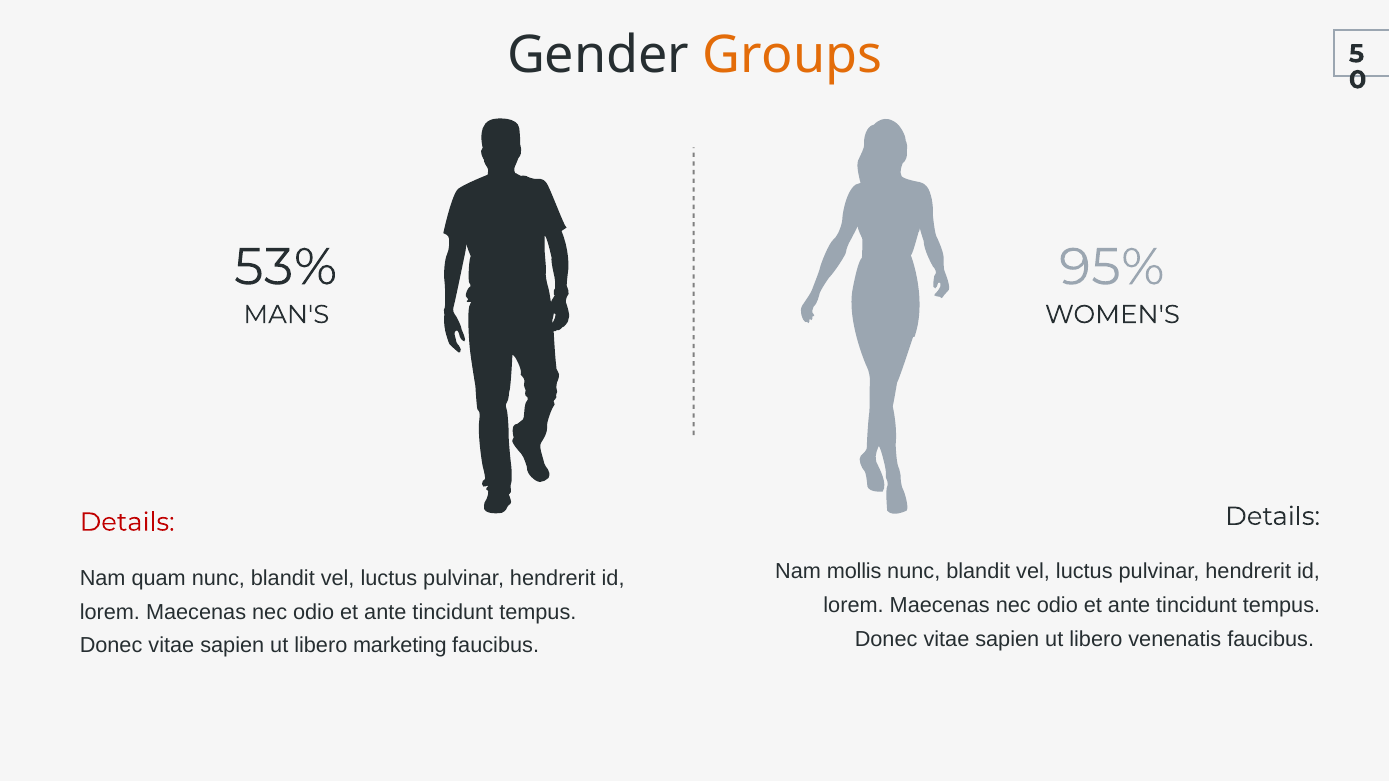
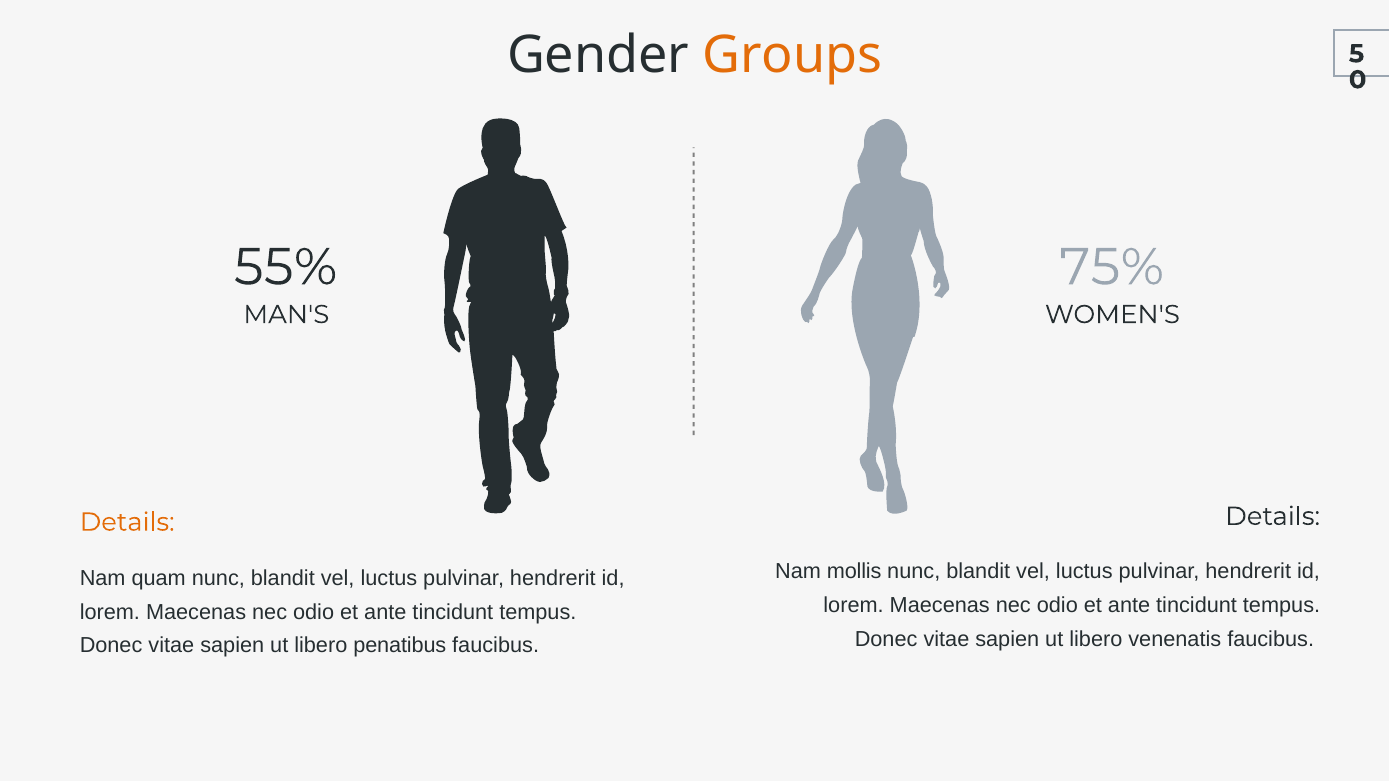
53%: 53% -> 55%
95%: 95% -> 75%
Details at (127, 522) colour: red -> orange
marketing: marketing -> penatibus
